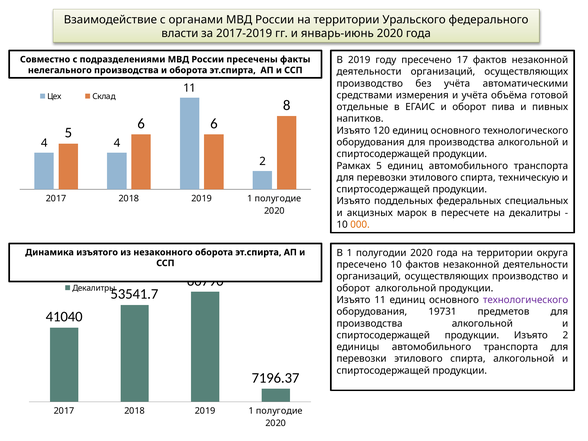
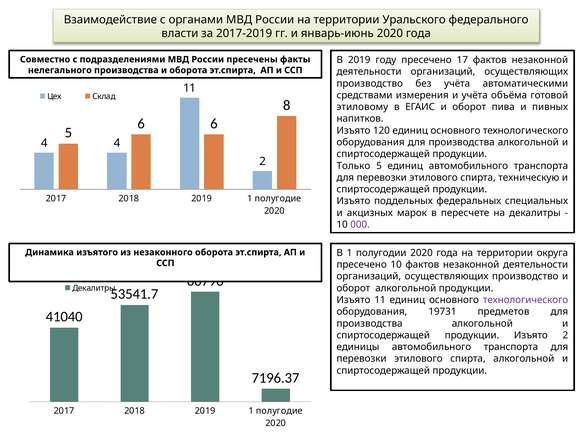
отдельные: отдельные -> этиловому
Рамках: Рамках -> Только
000 colour: orange -> purple
